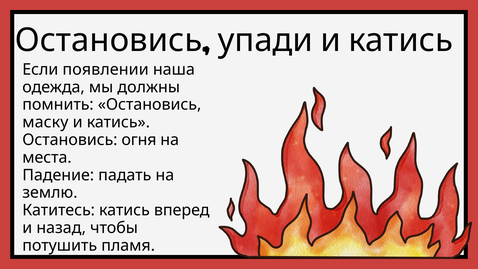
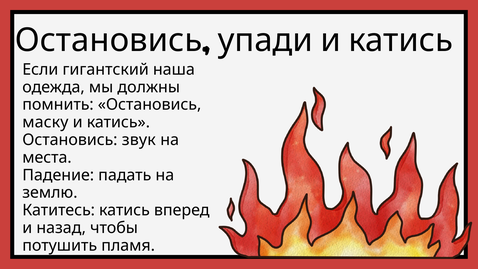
появлении: появлении -> гигантский
огня: огня -> звук
